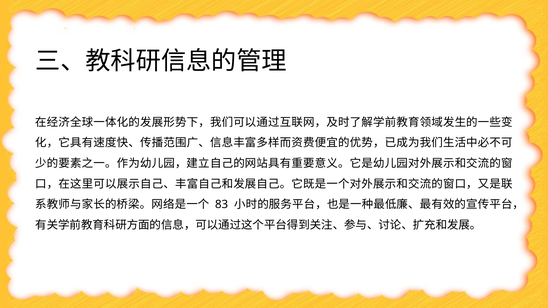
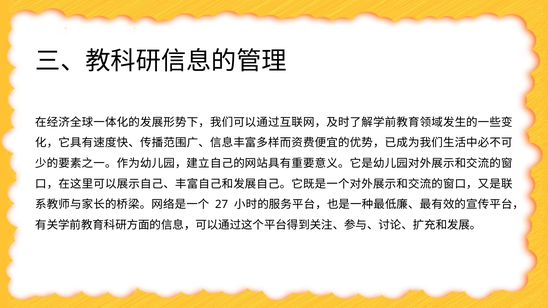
83: 83 -> 27
